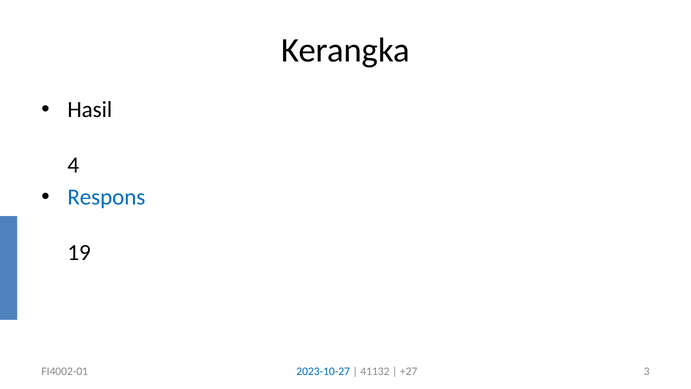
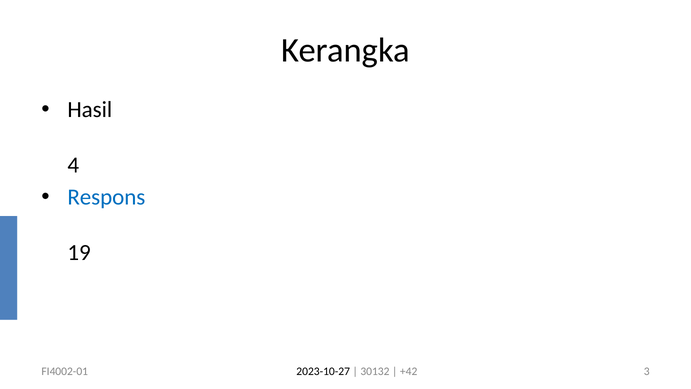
2023-10-27 colour: blue -> black
41132: 41132 -> 30132
+27: +27 -> +42
